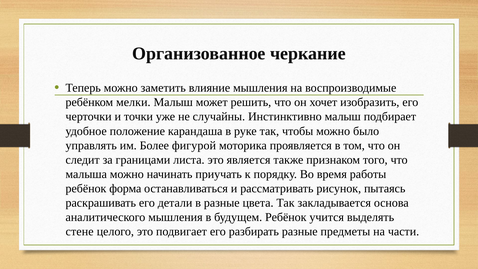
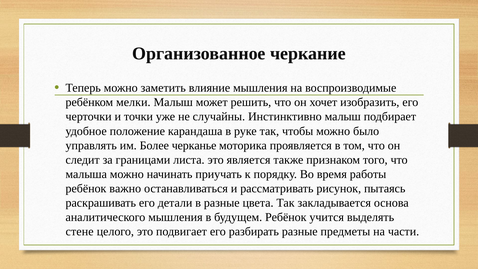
фигурой: фигурой -> черканье
форма: форма -> важно
